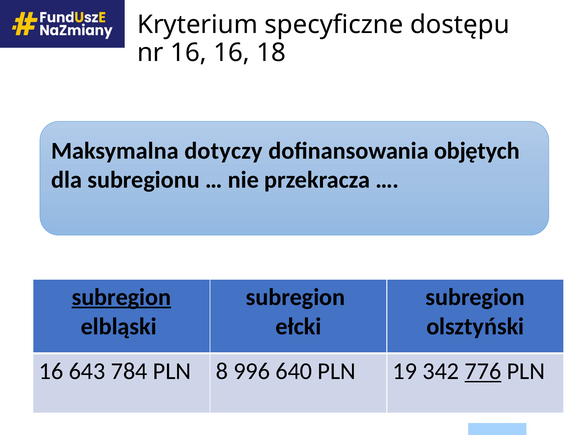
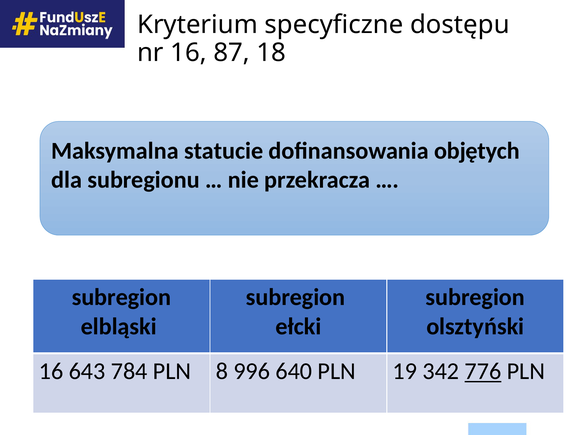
16 16: 16 -> 87
dotyczy: dotyczy -> statucie
subregion at (121, 297) underline: present -> none
